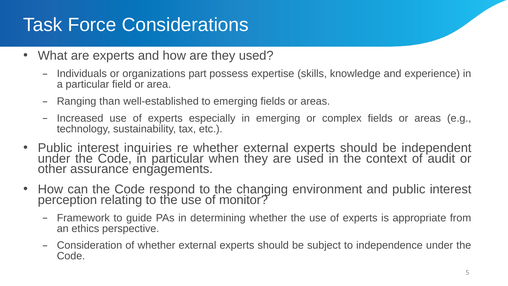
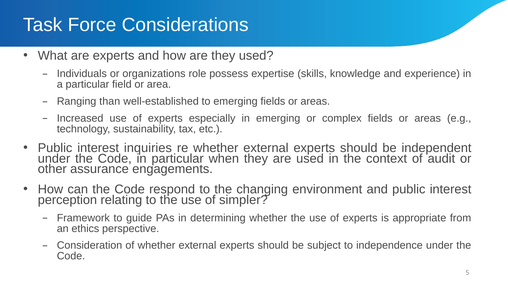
part: part -> role
monitor: monitor -> simpler
